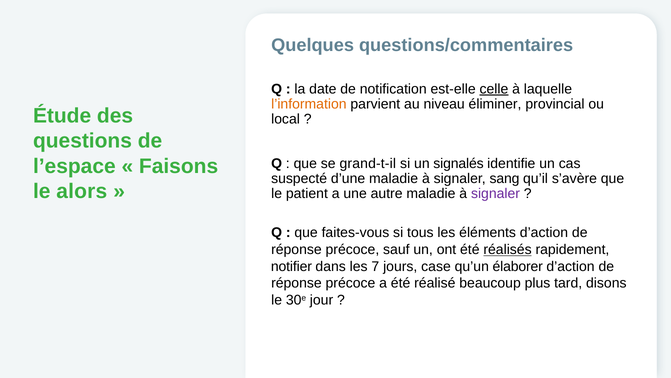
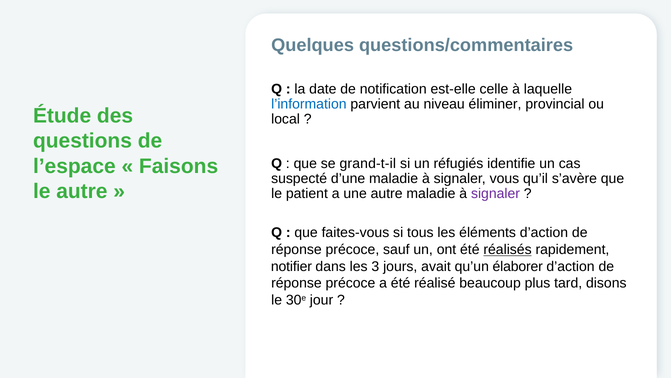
celle underline: present -> none
l’information colour: orange -> blue
signalés: signalés -> réfugiés
sang: sang -> vous
le alors: alors -> autre
7: 7 -> 3
case: case -> avait
